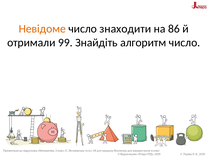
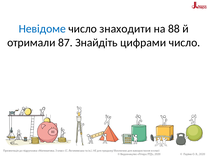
Невідоме colour: orange -> blue
86: 86 -> 88
99: 99 -> 87
алгоритм: алгоритм -> цифрами
